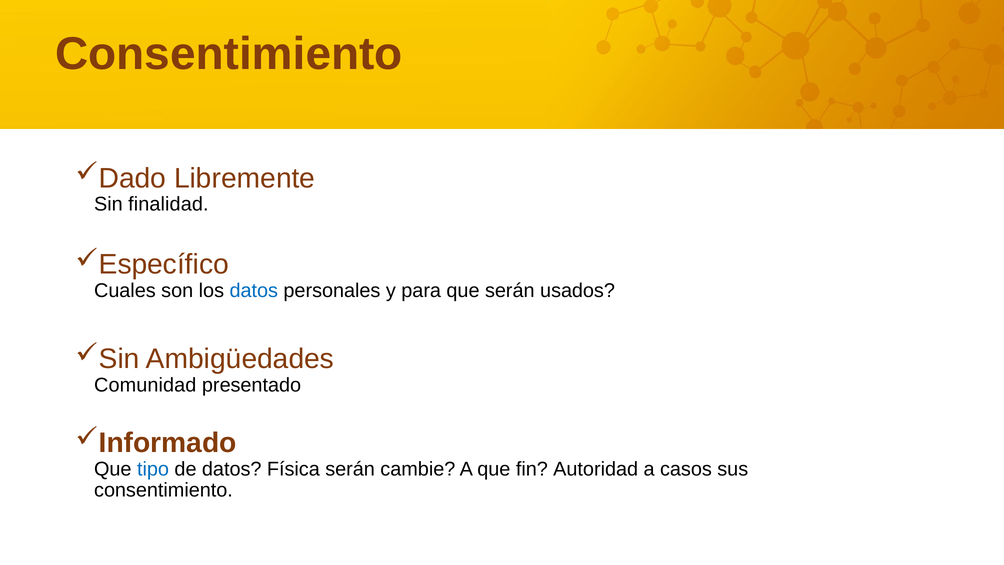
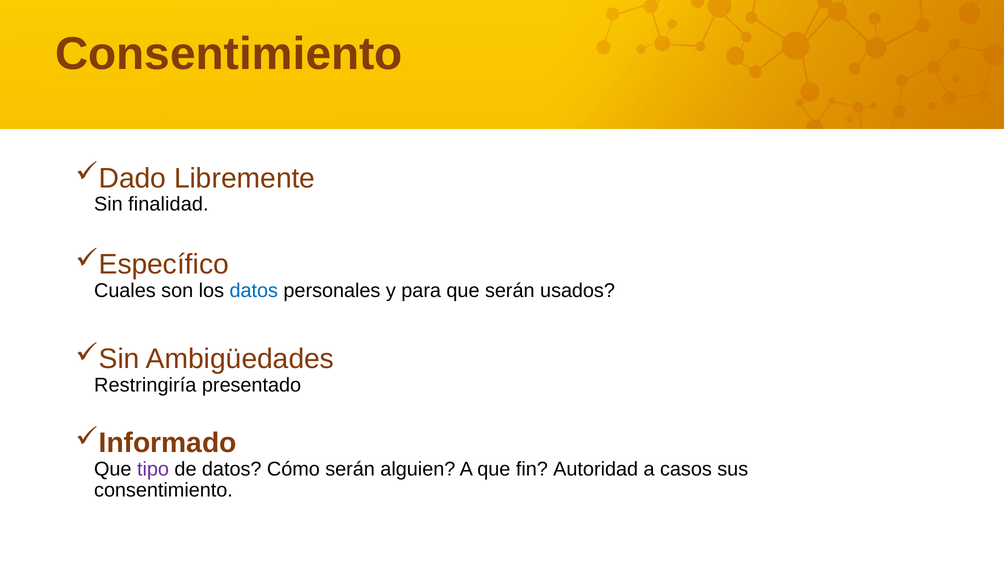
Comunidad: Comunidad -> Restringiría
tipo colour: blue -> purple
Física: Física -> Cómo
cambie: cambie -> alguien
